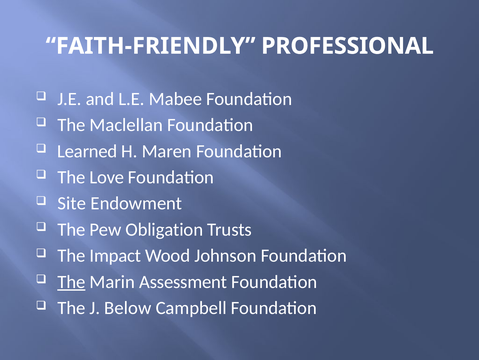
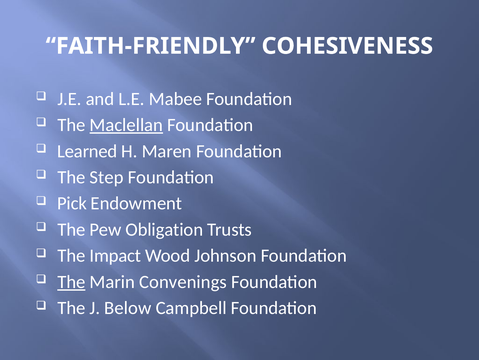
PROFESSIONAL: PROFESSIONAL -> COHESIVENESS
Maclellan underline: none -> present
Love: Love -> Step
Site: Site -> Pick
Assessment: Assessment -> Convenings
